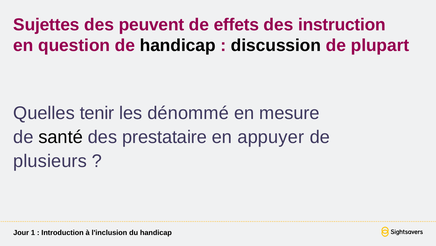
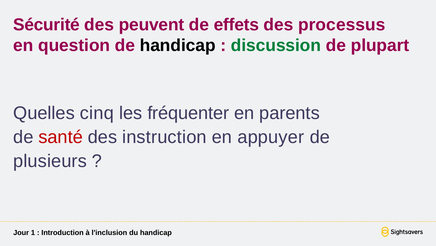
Sujettes: Sujettes -> Sécurité
instruction: instruction -> processus
discussion colour: black -> green
tenir: tenir -> cinq
dénommé: dénommé -> fréquenter
mesure: mesure -> parents
santé colour: black -> red
prestataire: prestataire -> instruction
